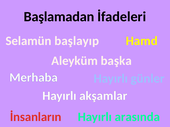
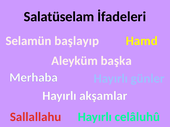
Başlamadan: Başlamadan -> Salatüselam
İnsanların: İnsanların -> Sallallahu
arasında: arasında -> celâluhû
